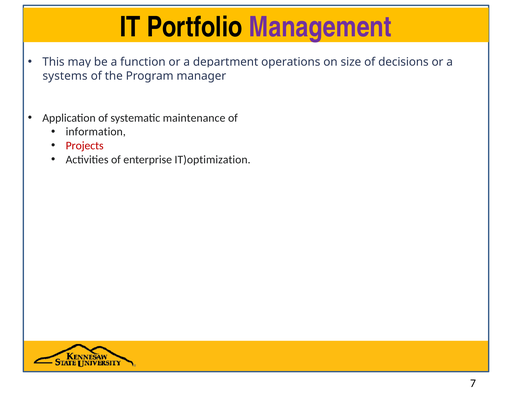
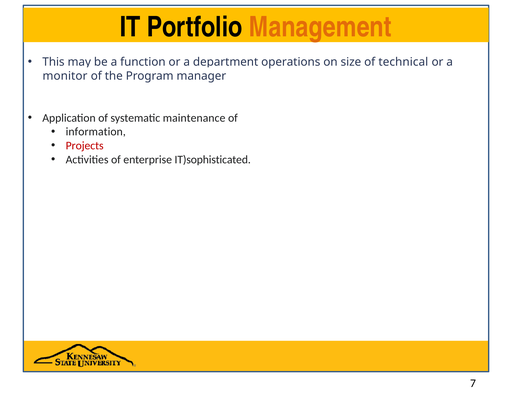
Management colour: purple -> orange
decisions: decisions -> technical
systems: systems -> monitor
IT)optimization: IT)optimization -> IT)sophisticated
